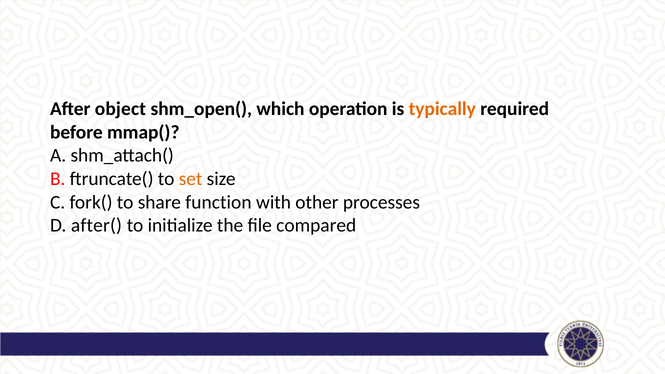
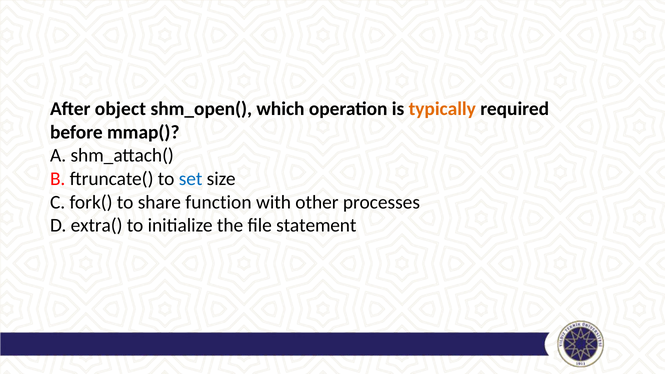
set colour: orange -> blue
after(: after( -> extra(
compared: compared -> statement
